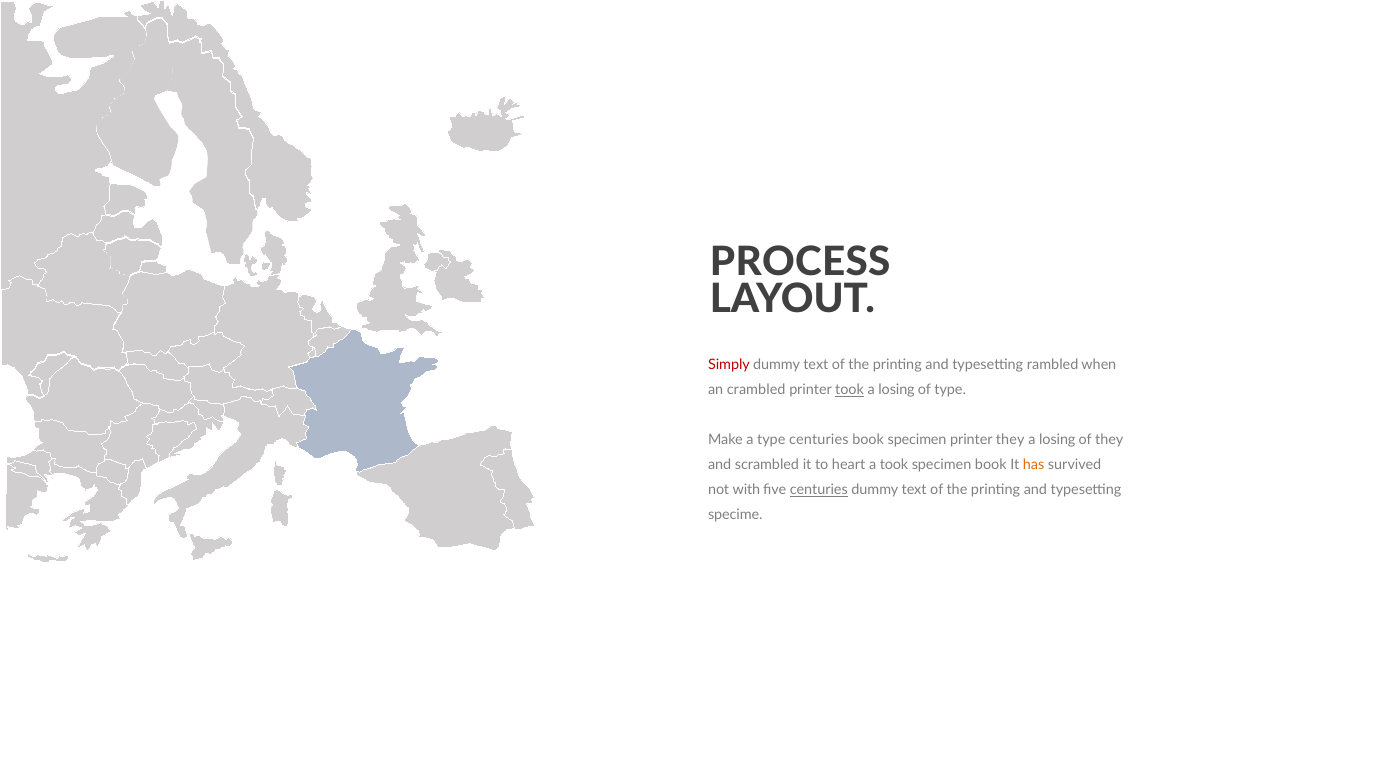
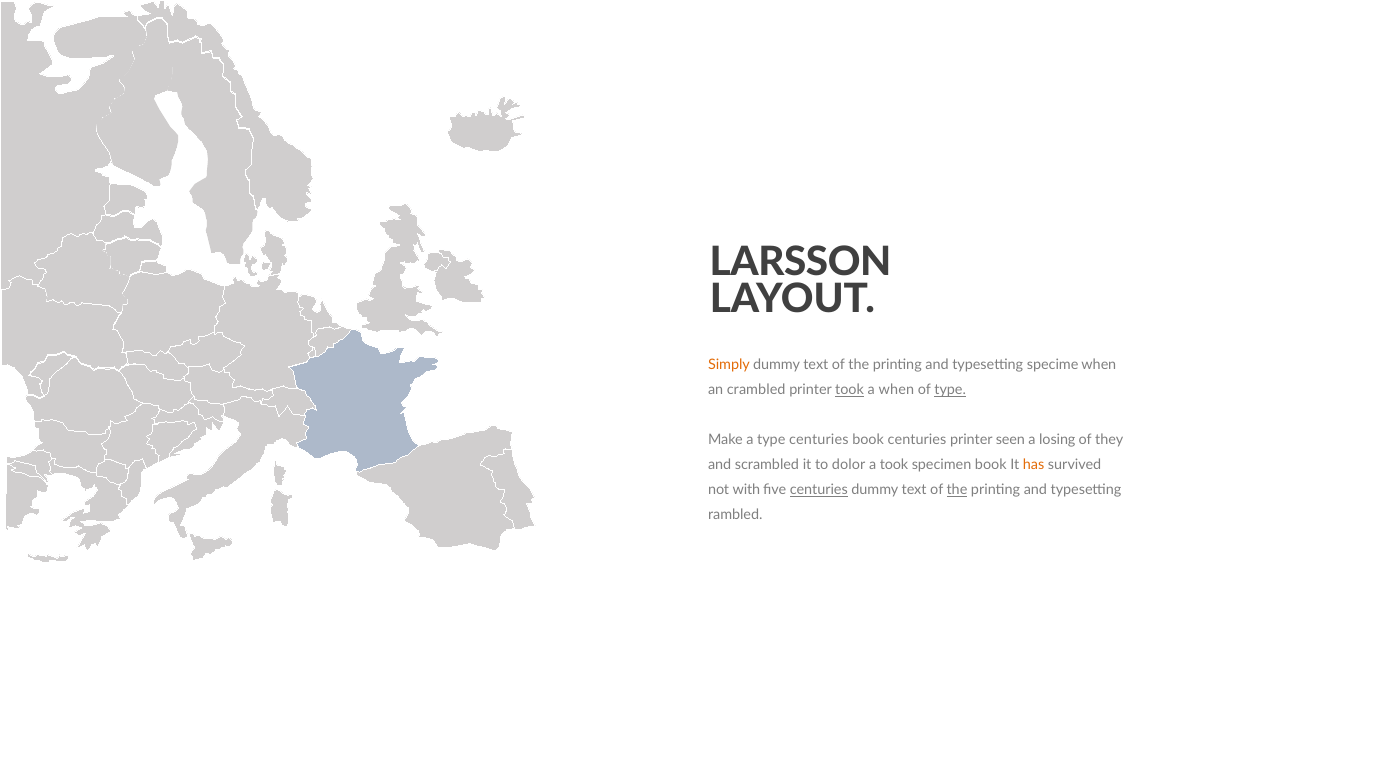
PROCESS: PROCESS -> LARSSON
Simply colour: red -> orange
rambled: rambled -> specime
losing at (897, 390): losing -> when
type at (950, 390) underline: none -> present
book specimen: specimen -> centuries
printer they: they -> seen
heart: heart -> dolor
the at (957, 490) underline: none -> present
specime: specime -> rambled
